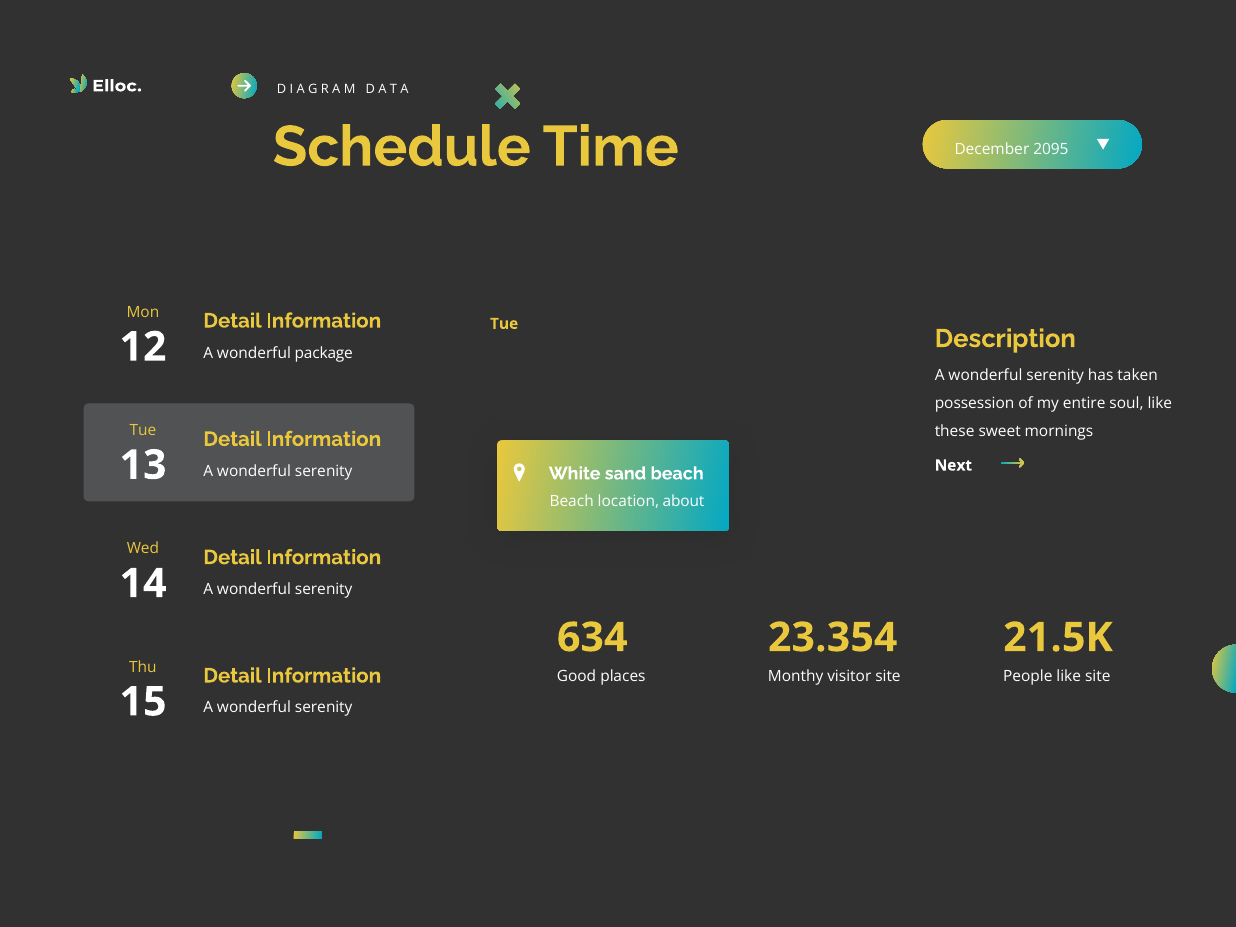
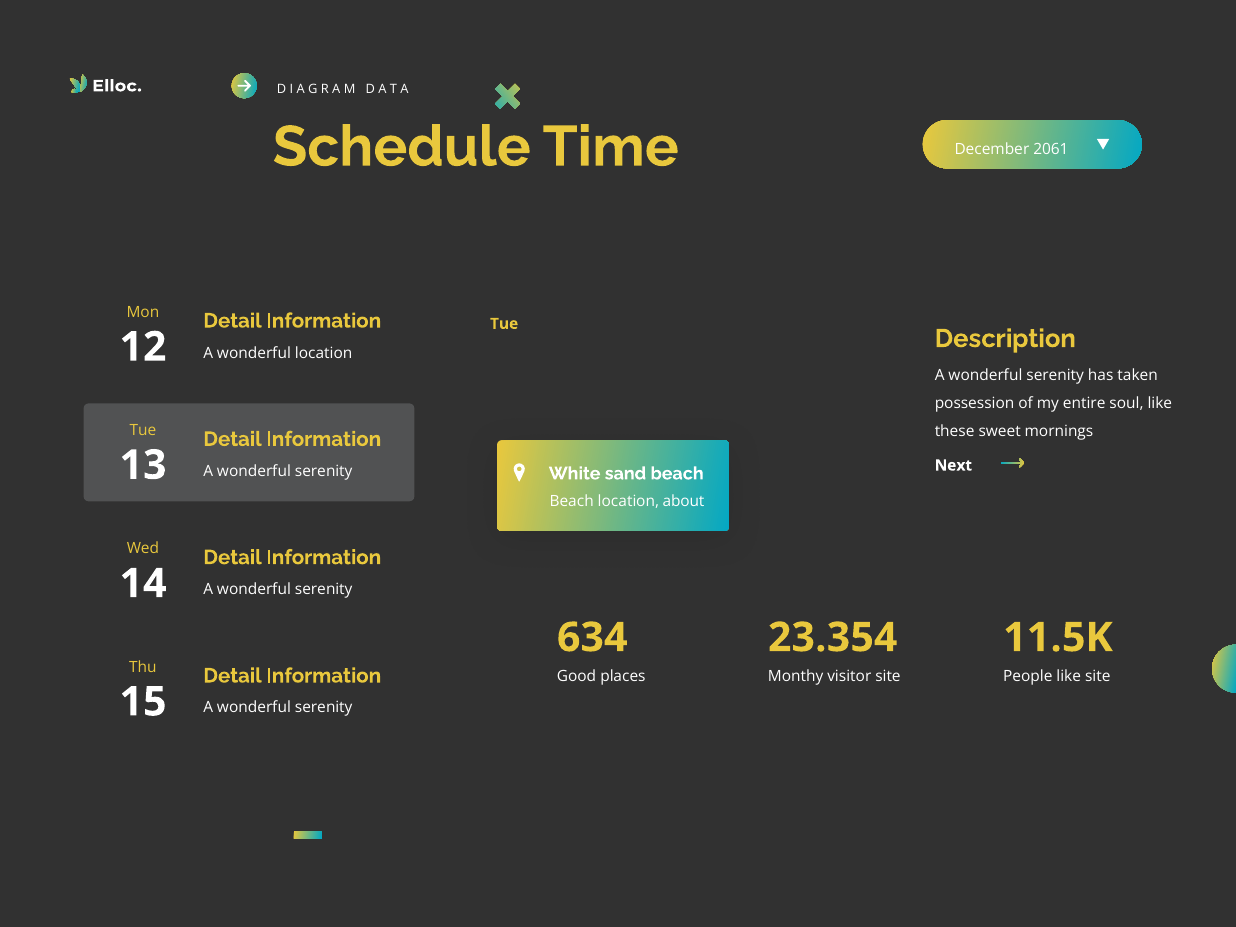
2095: 2095 -> 2061
wonderful package: package -> location
21.5K: 21.5K -> 11.5K
